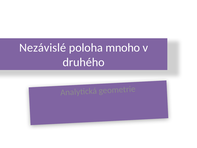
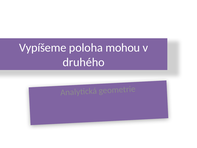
Nezávislé: Nezávislé -> Vypíšeme
mnoho: mnoho -> mohou
